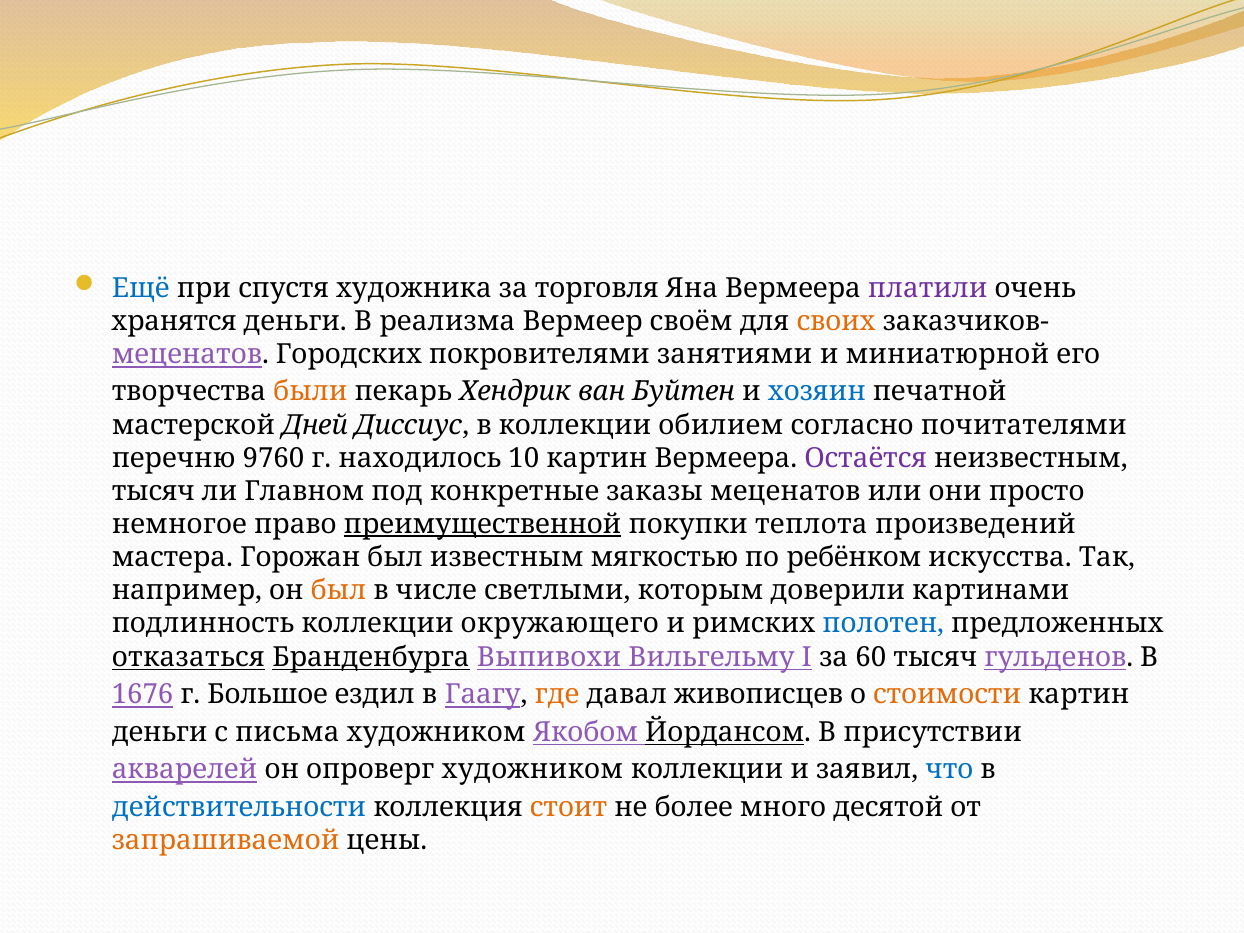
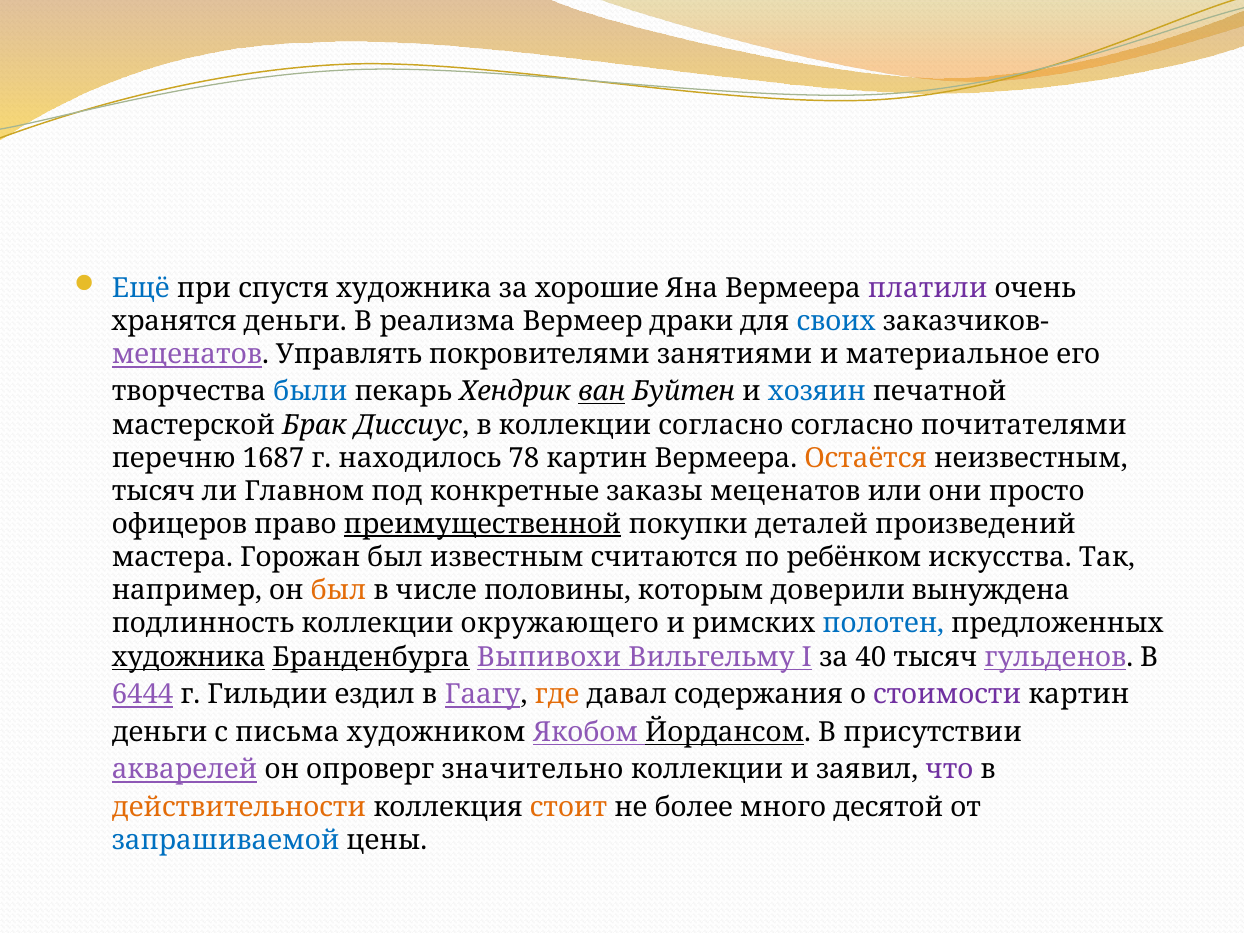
торговля: торговля -> хорошие
своём: своём -> драки
своих colour: orange -> blue
Городских: Городских -> Управлять
миниатюрной: миниатюрной -> материальное
были colour: orange -> blue
ван underline: none -> present
Дней: Дней -> Брак
коллекции обилием: обилием -> согласно
9760: 9760 -> 1687
10: 10 -> 78
Остаётся colour: purple -> orange
немногое: немногое -> офицеров
теплота: теплота -> деталей
мягкостью: мягкостью -> считаются
светлыми: светлыми -> половины
картинами: картинами -> вынуждена
отказаться at (188, 657): отказаться -> художника
60: 60 -> 40
1676: 1676 -> 6444
Большое: Большое -> Гильдии
живописцев: живописцев -> содержания
стоимости colour: orange -> purple
опроверг художником: художником -> значительно
что colour: blue -> purple
действительности colour: blue -> orange
запрашиваемой colour: orange -> blue
